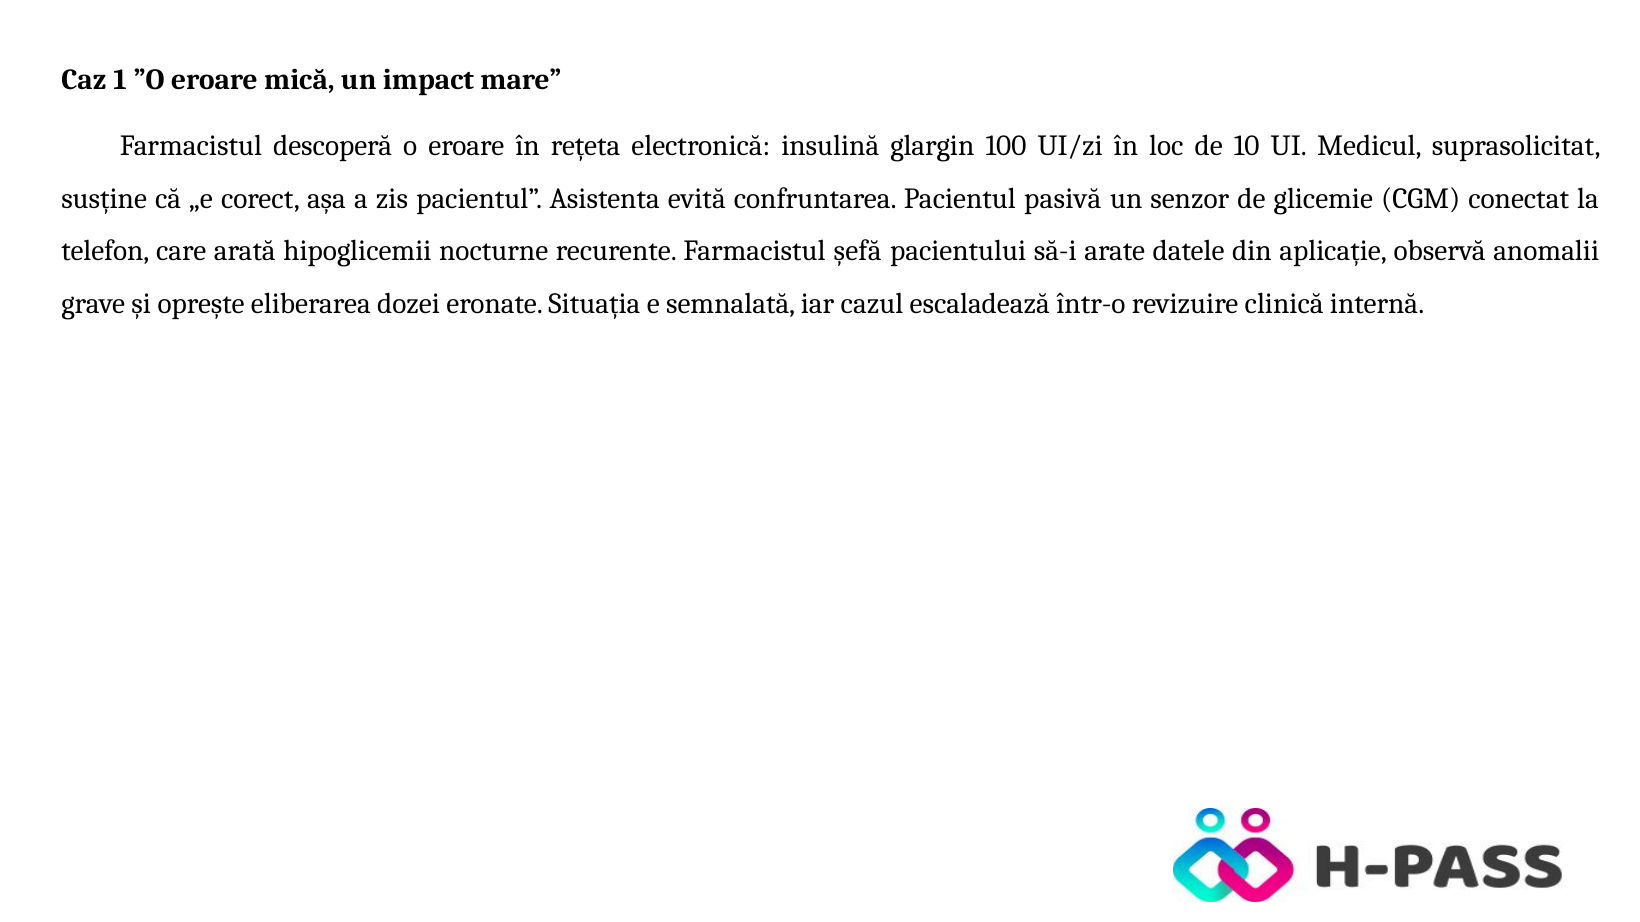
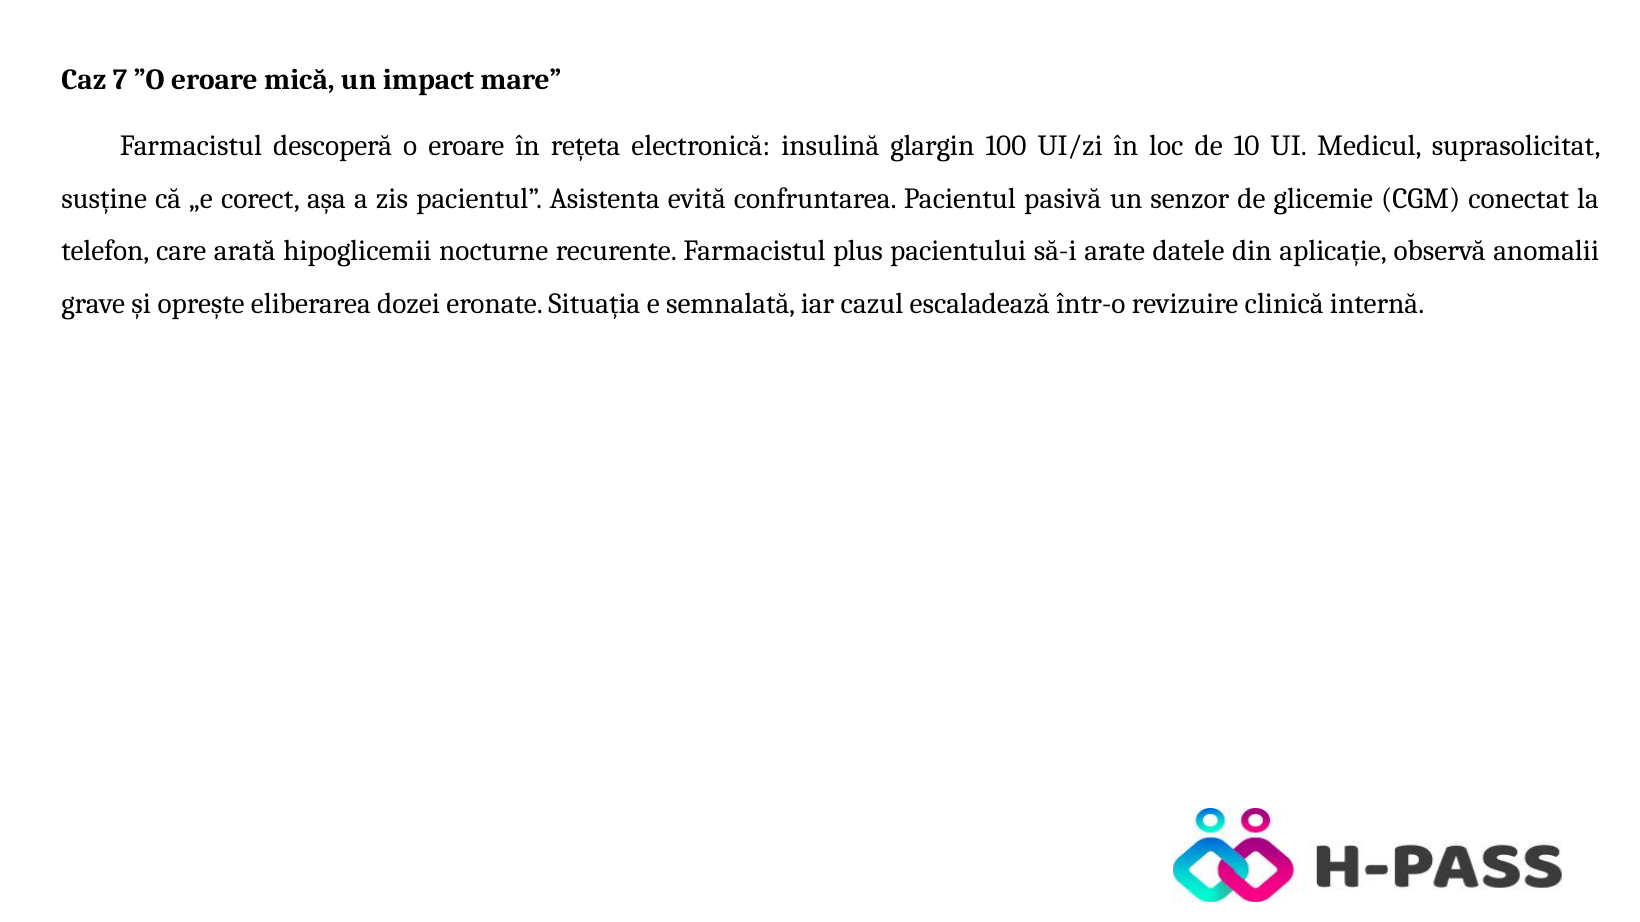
1: 1 -> 7
șefă: șefă -> plus
